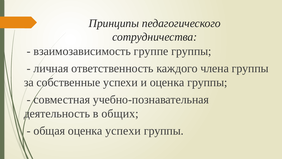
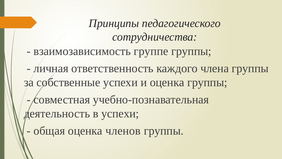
в общих: общих -> успехи
оценка успехи: успехи -> членов
